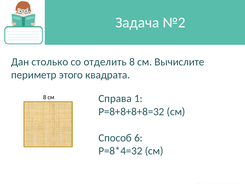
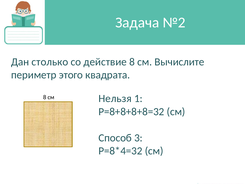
отделить: отделить -> действие
Справа: Справа -> Нельзя
6: 6 -> 3
